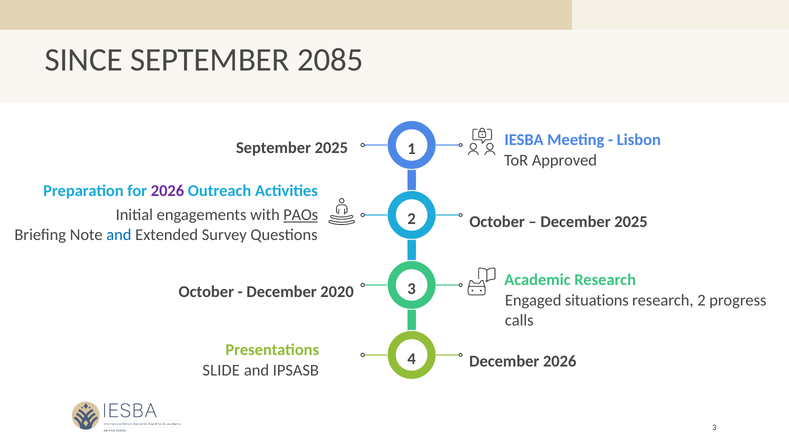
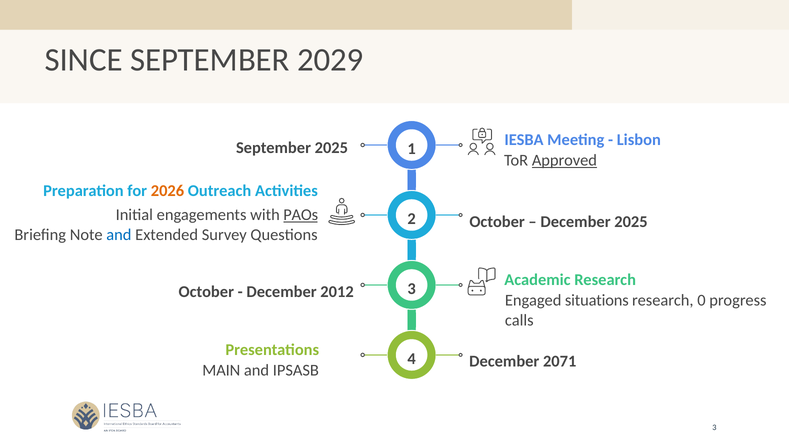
2085: 2085 -> 2029
Approved underline: none -> present
2026 at (167, 191) colour: purple -> orange
2020: 2020 -> 2012
research 2: 2 -> 0
December 2026: 2026 -> 2071
SLIDE: SLIDE -> MAIN
